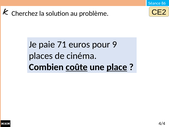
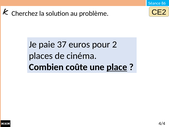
71: 71 -> 37
9: 9 -> 2
coûte underline: present -> none
